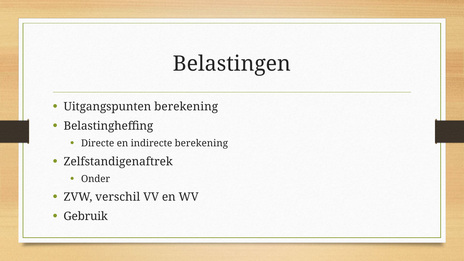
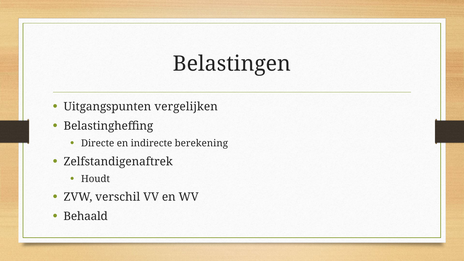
Uitgangspunten berekening: berekening -> vergelijken
Onder: Onder -> Houdt
Gebruik: Gebruik -> Behaald
